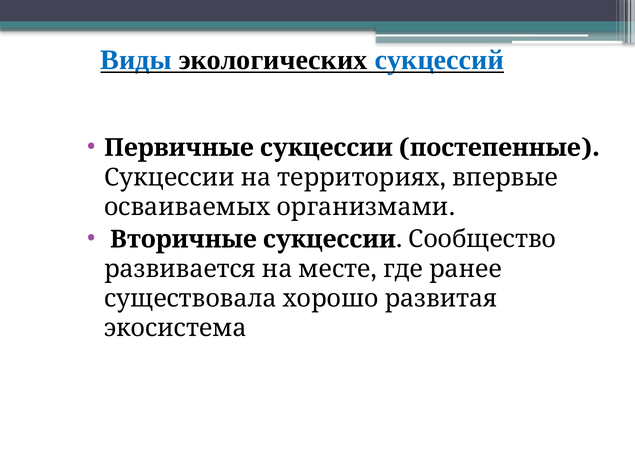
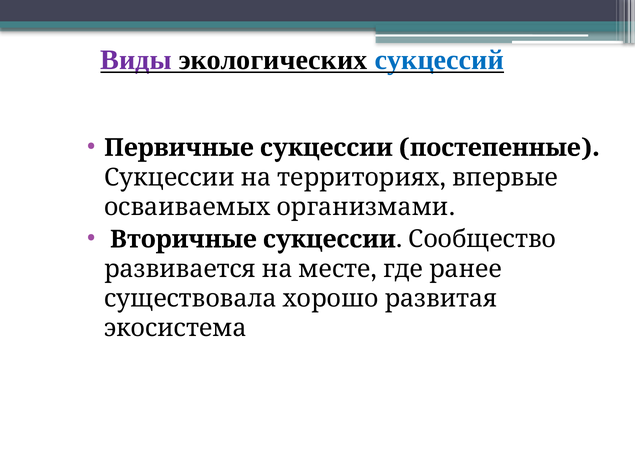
Виды colour: blue -> purple
